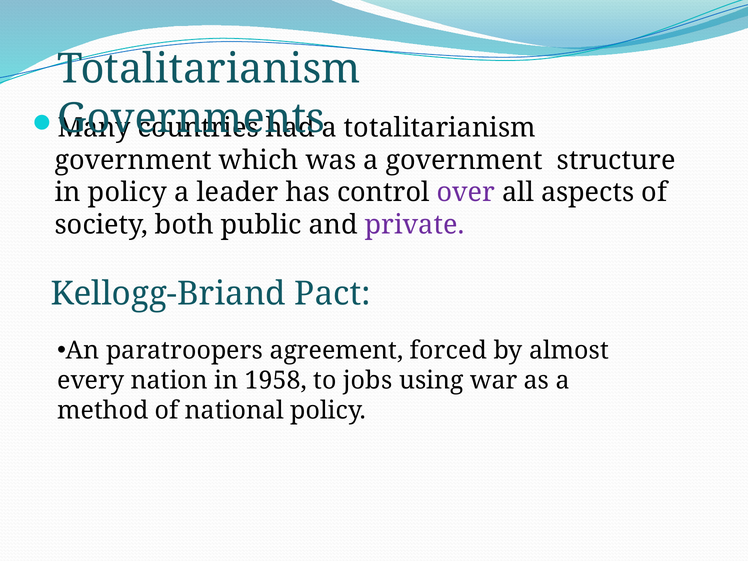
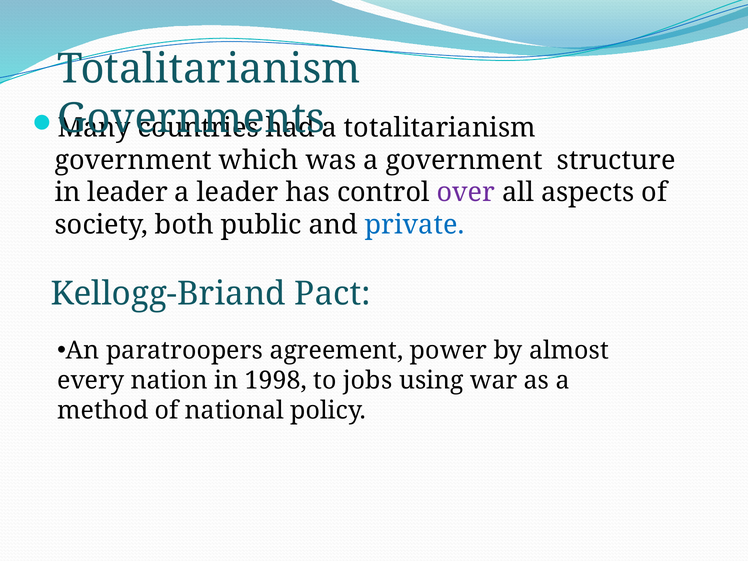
in policy: policy -> leader
private colour: purple -> blue
forced: forced -> power
1958: 1958 -> 1998
